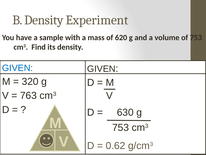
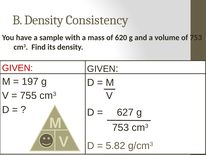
Experiment: Experiment -> Consistency
GIVEN at (18, 68) colour: blue -> red
320: 320 -> 197
763: 763 -> 755
630: 630 -> 627
0.62: 0.62 -> 5.82
